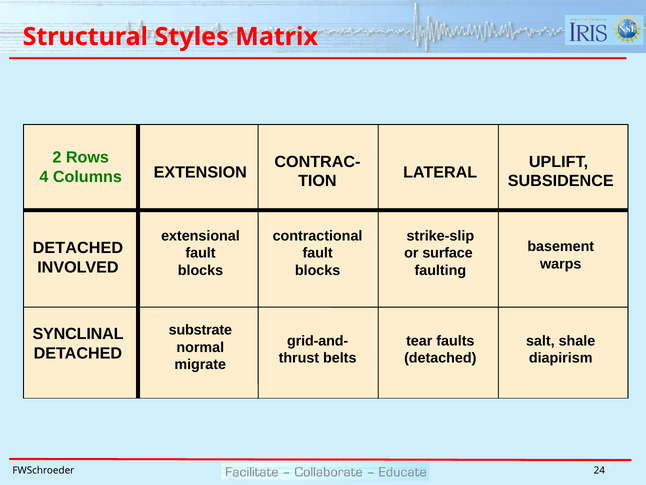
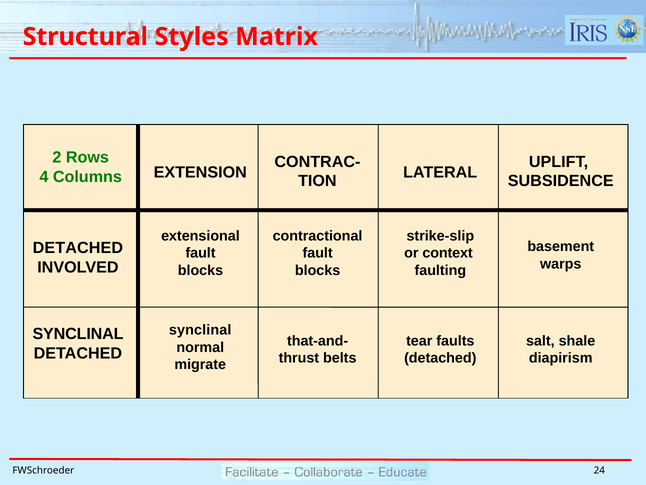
surface: surface -> context
substrate at (200, 330): substrate -> synclinal
grid-and-: grid-and- -> that-and-
